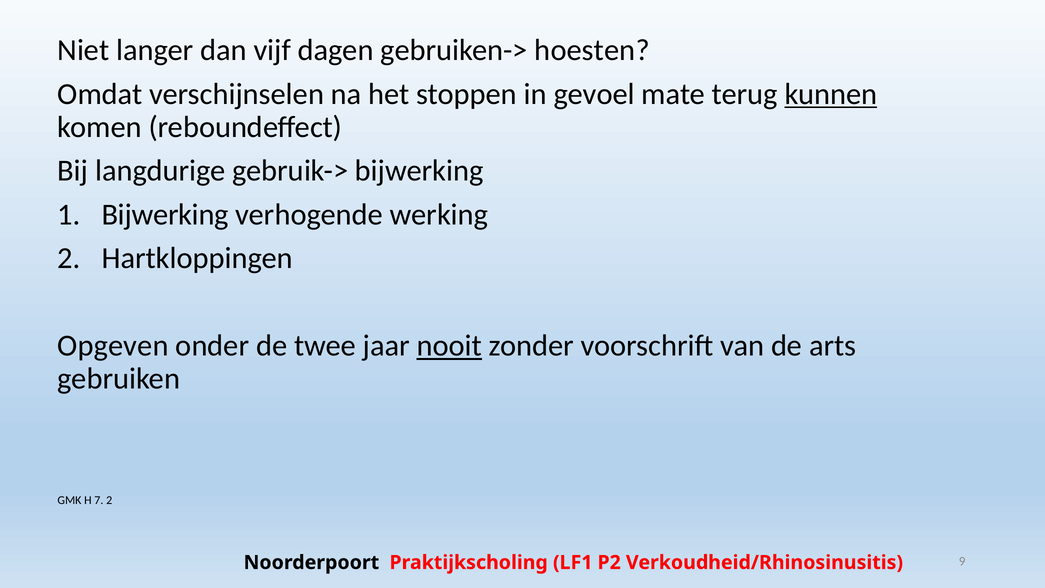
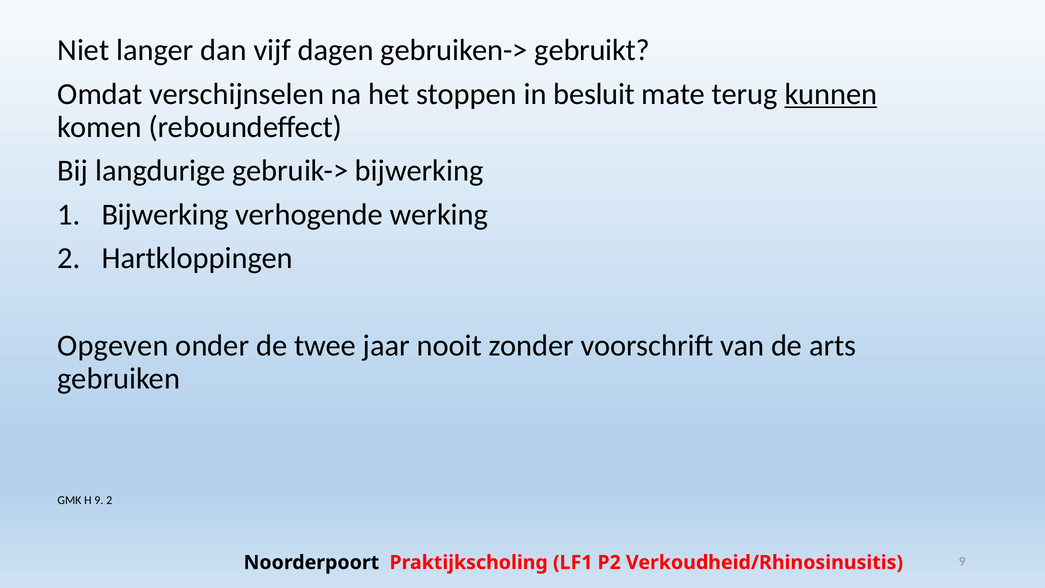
hoesten: hoesten -> gebruikt
gevoel: gevoel -> besluit
nooit underline: present -> none
H 7: 7 -> 9
